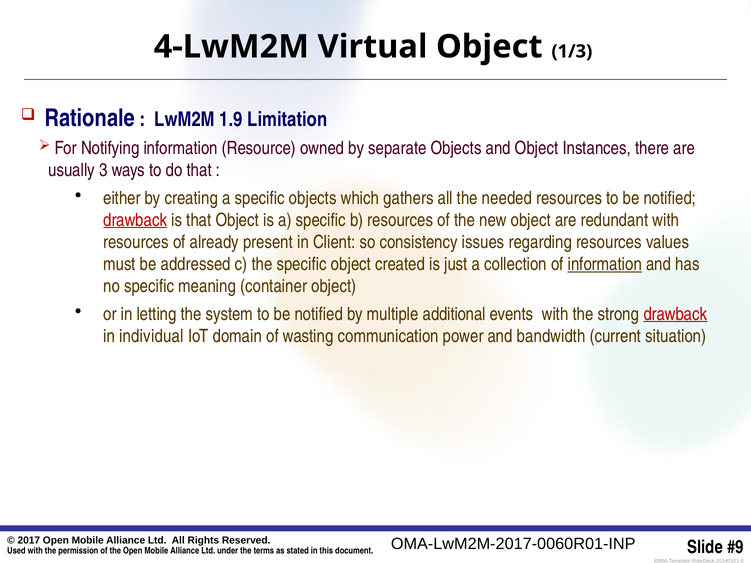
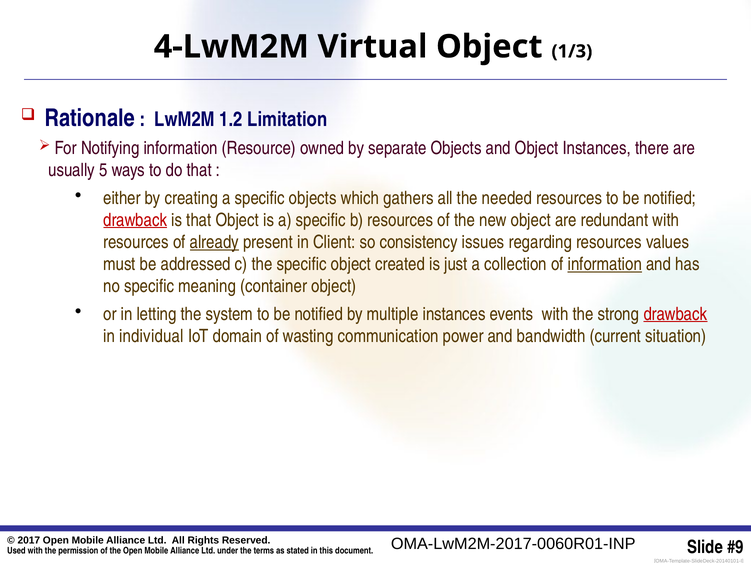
1.9: 1.9 -> 1.2
3: 3 -> 5
already underline: none -> present
multiple additional: additional -> instances
